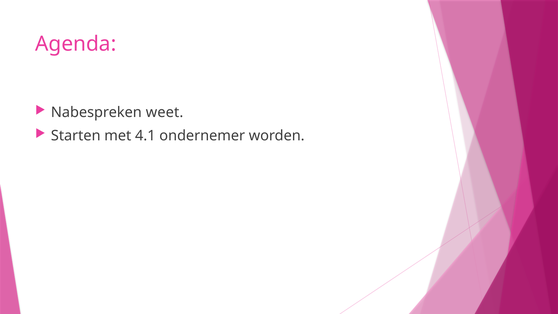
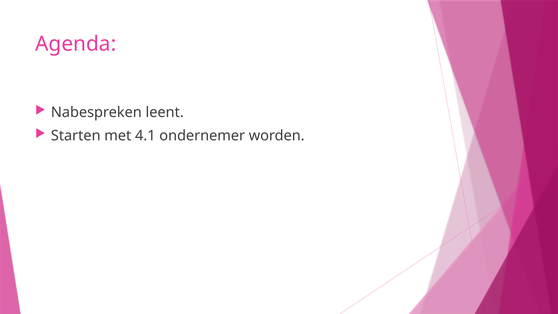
weet: weet -> leent
